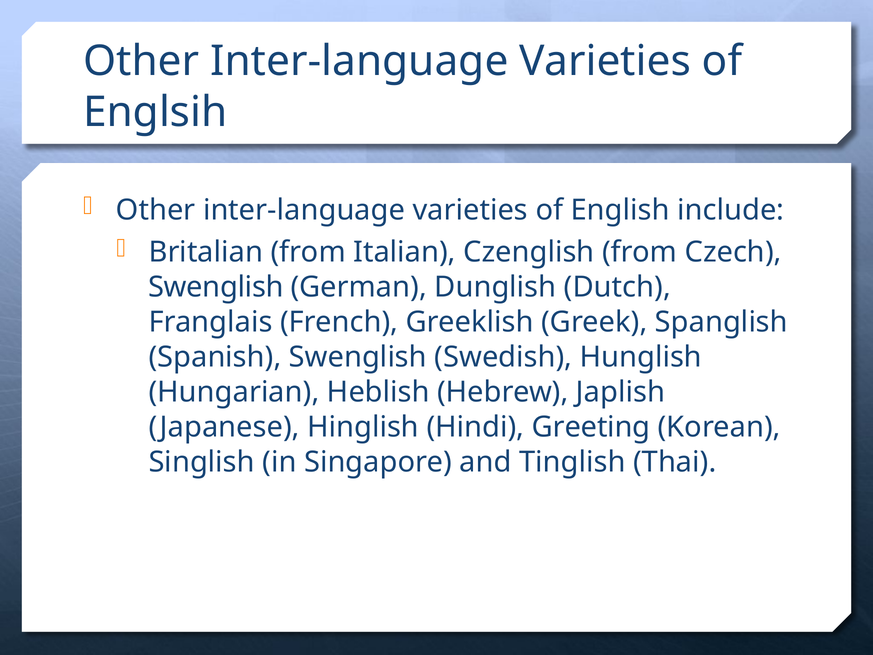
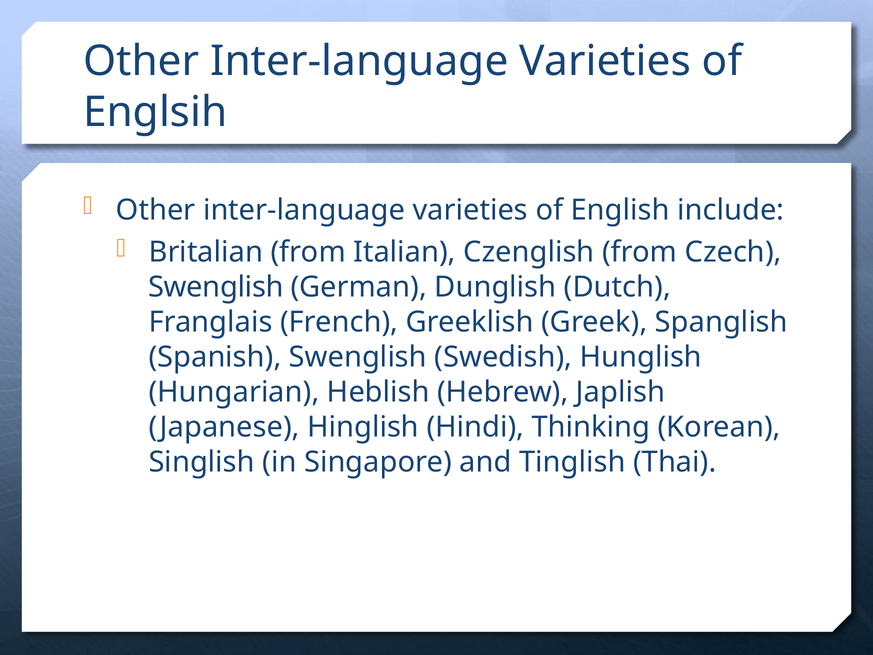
Greeting: Greeting -> Thinking
